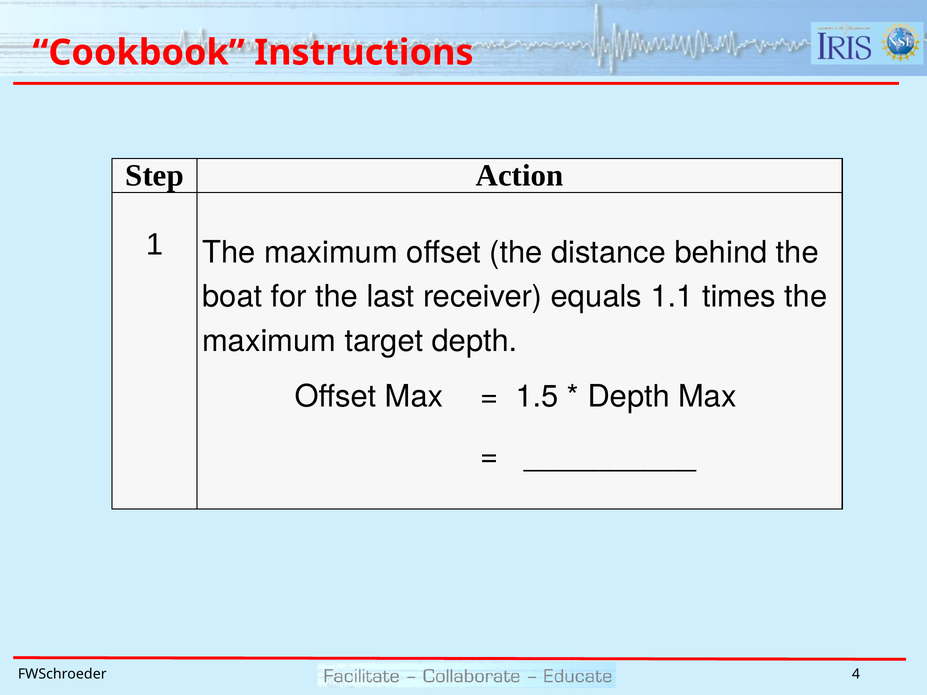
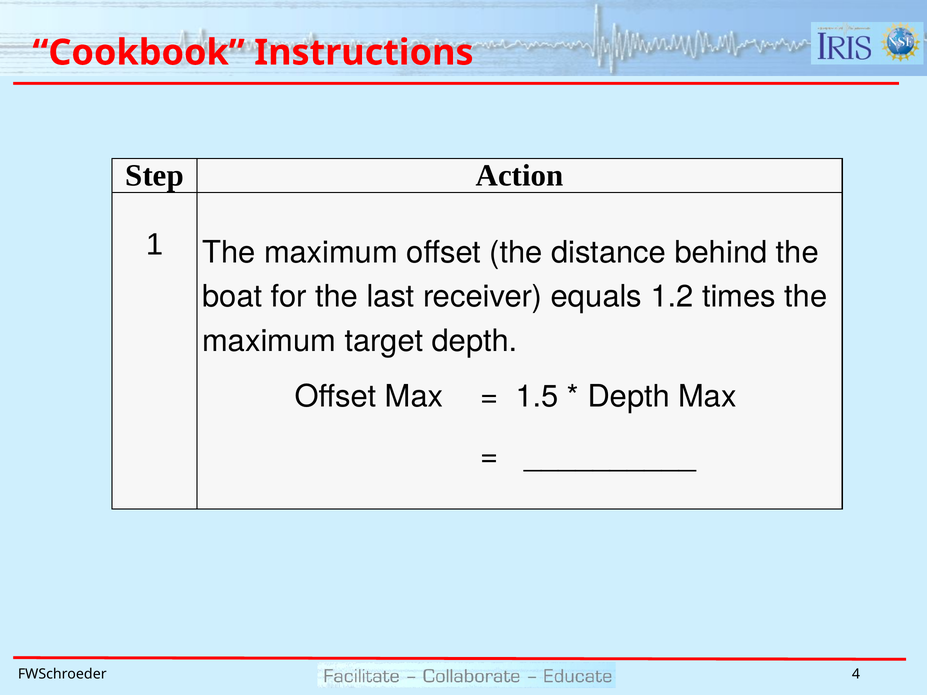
1.1: 1.1 -> 1.2
